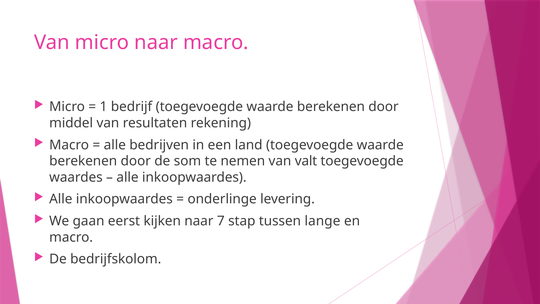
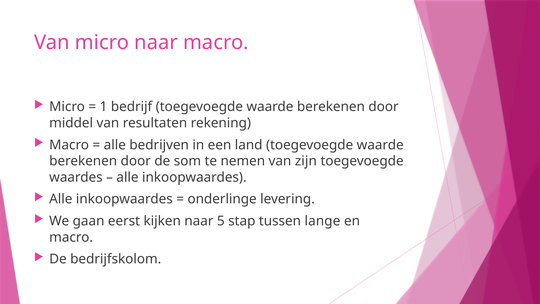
valt: valt -> zijn
7: 7 -> 5
